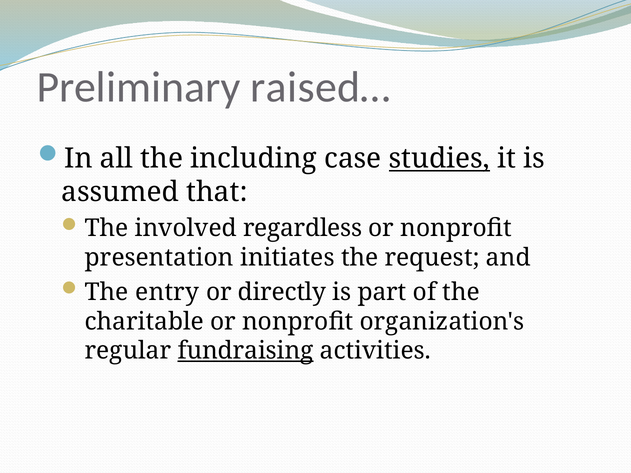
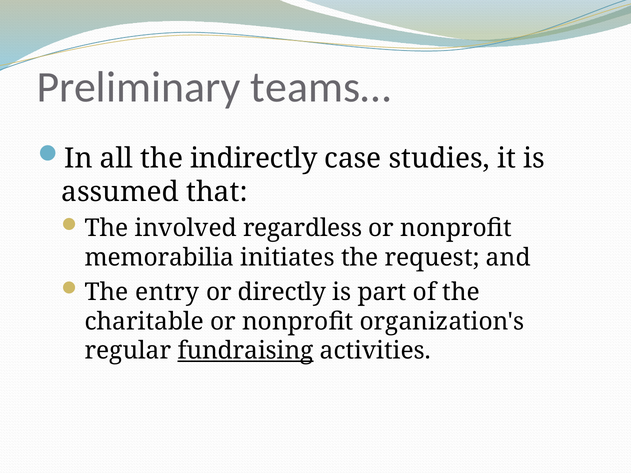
raised…: raised… -> teams…
including: including -> indirectly
studies underline: present -> none
presentation: presentation -> memorabilia
